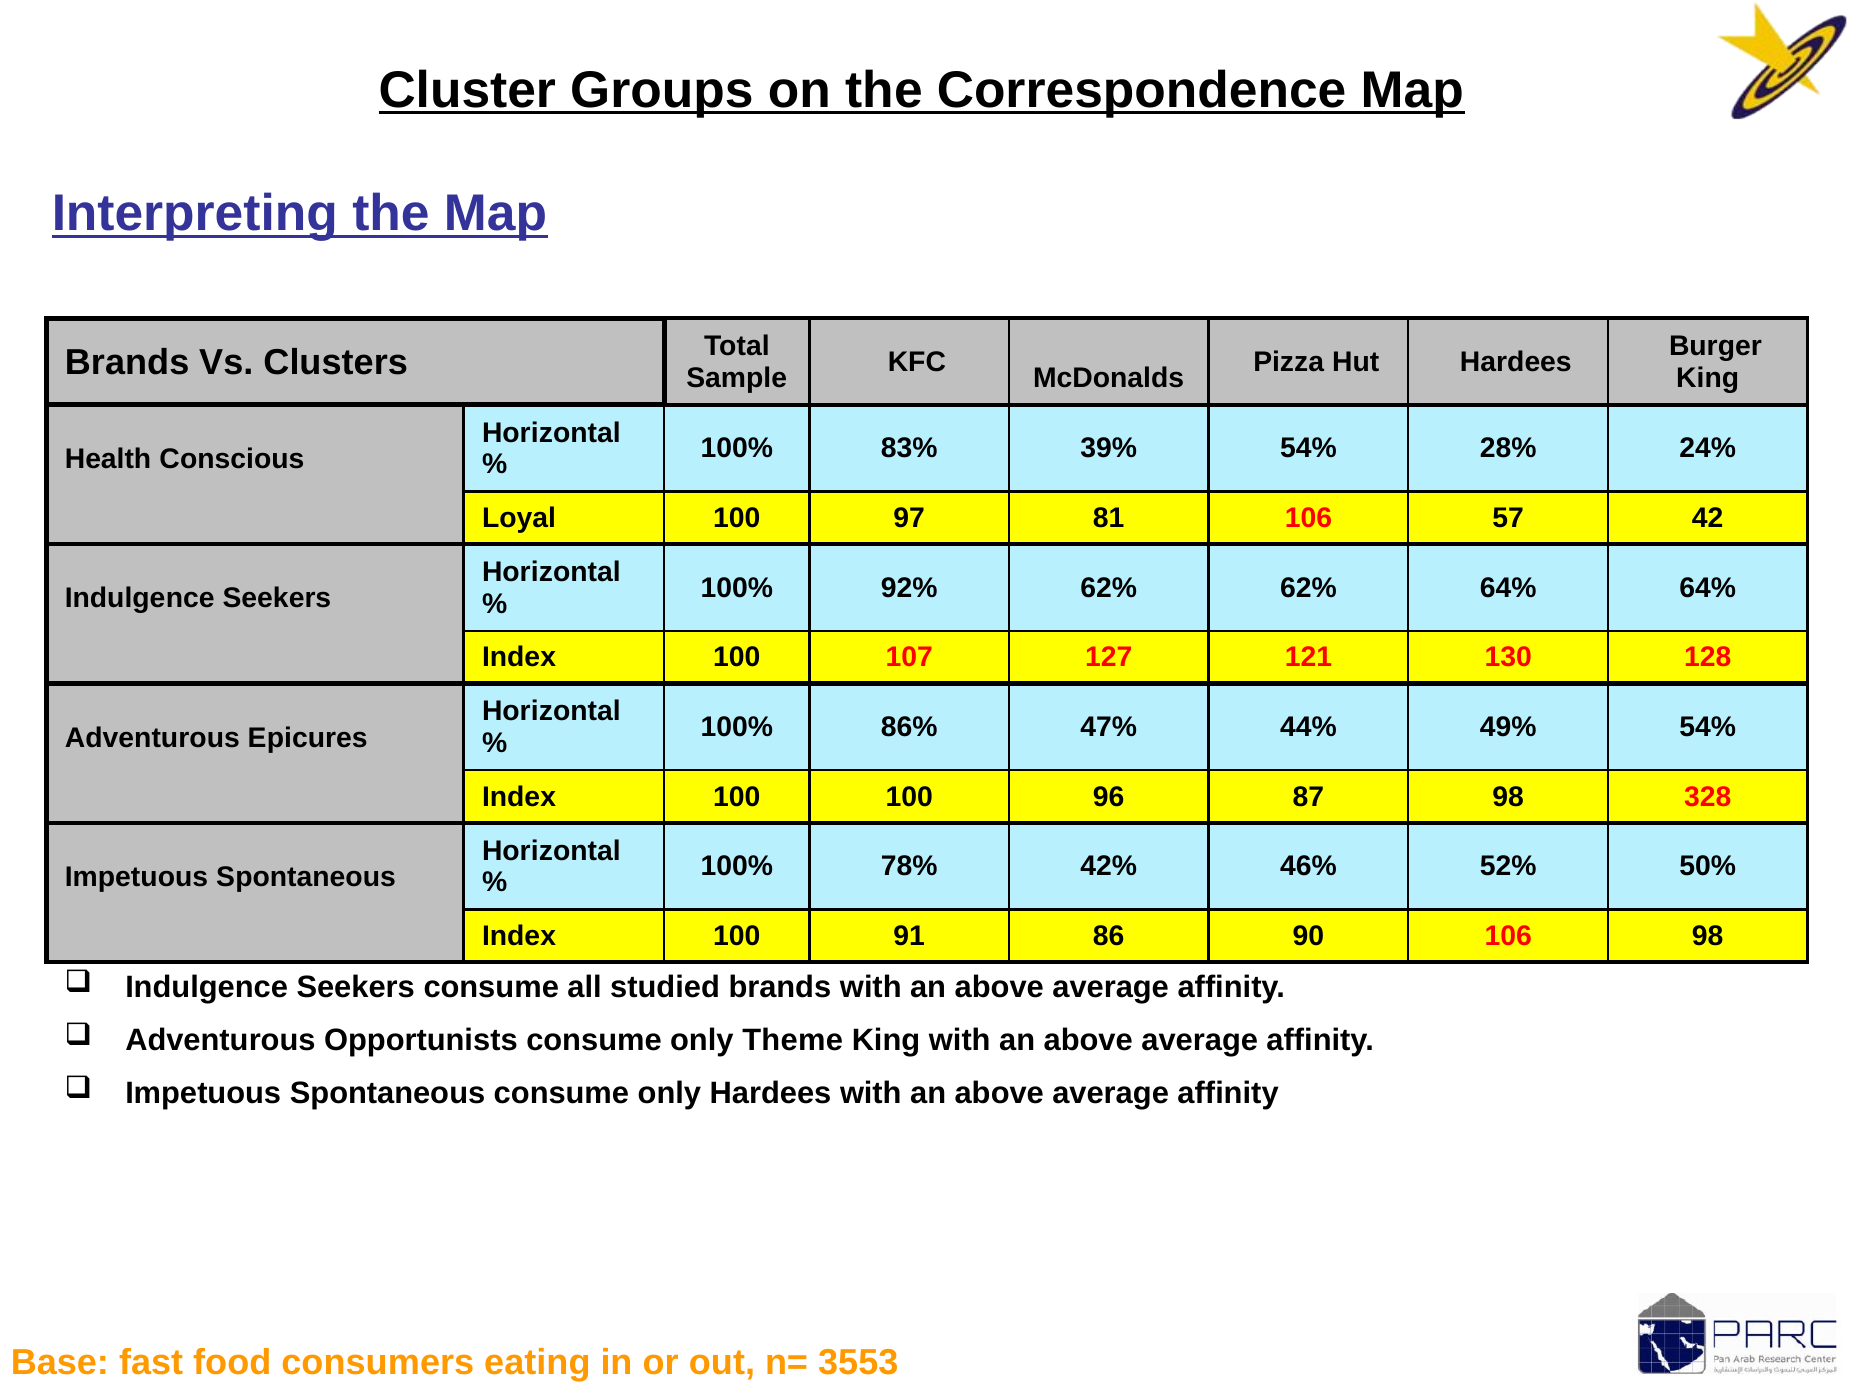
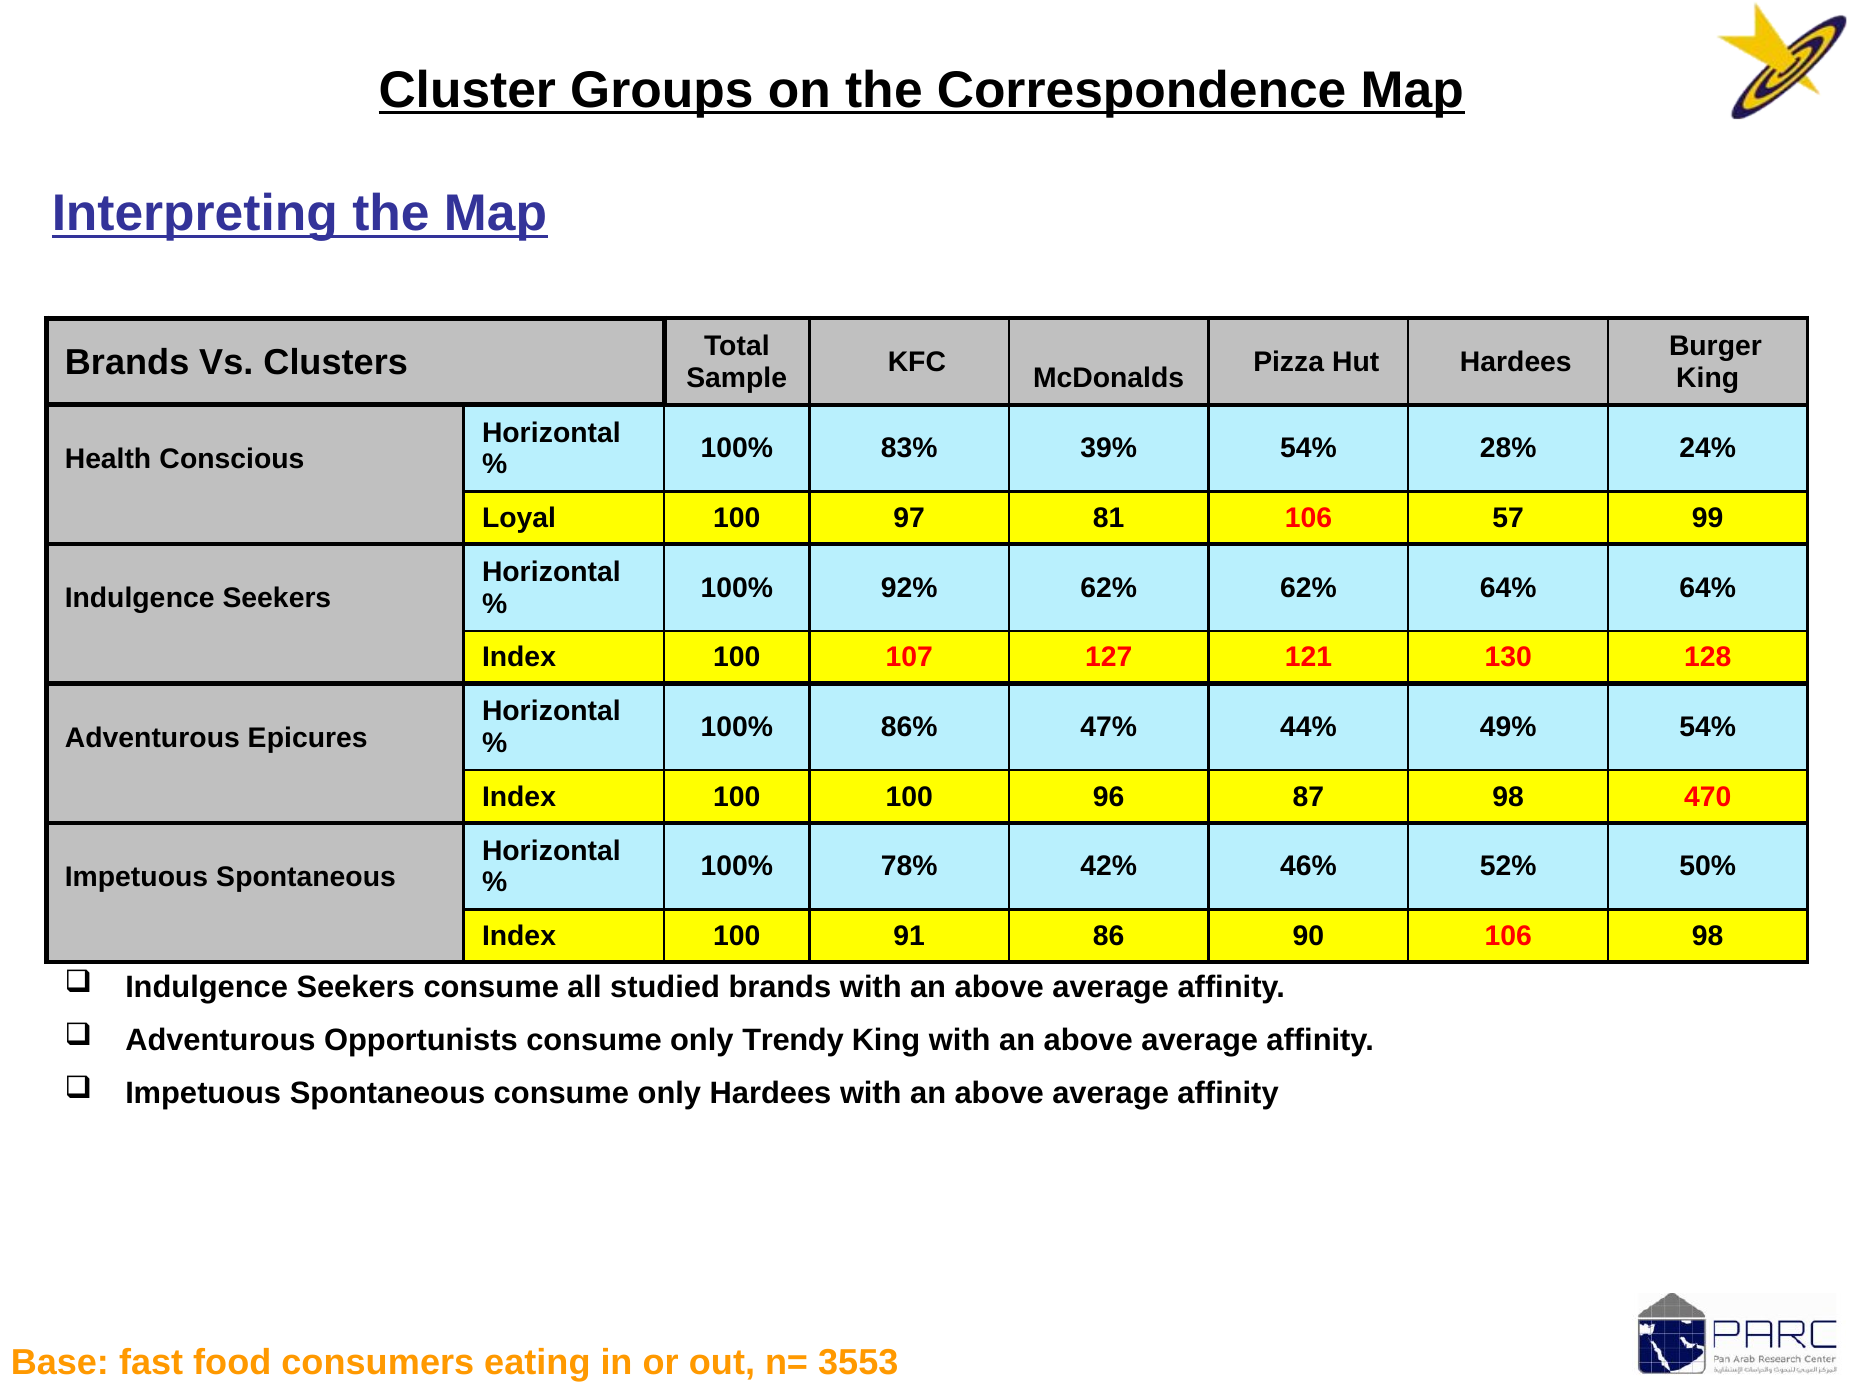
42: 42 -> 99
328: 328 -> 470
Theme: Theme -> Trendy
